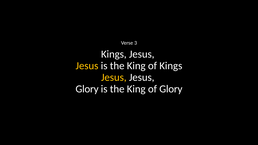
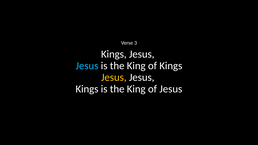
Jesus at (87, 66) colour: yellow -> light blue
Glory at (87, 89): Glory -> Kings
of Glory: Glory -> Jesus
